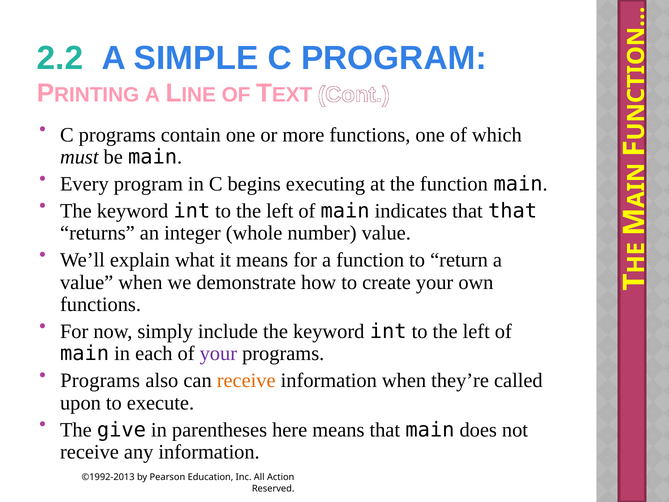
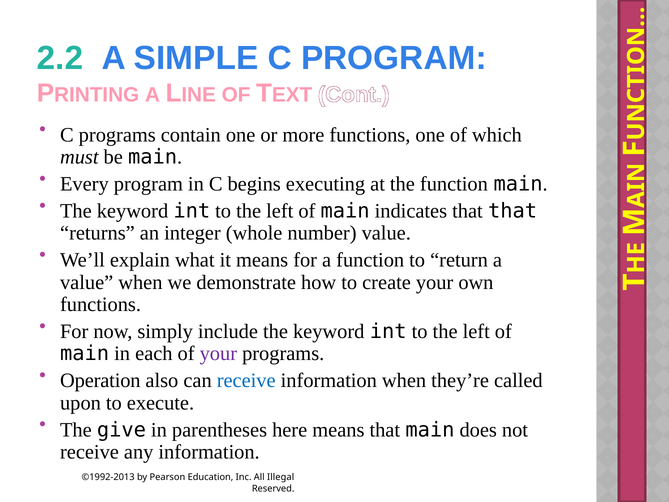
Programs at (100, 380): Programs -> Operation
receive at (246, 380) colour: orange -> blue
Action: Action -> Illegal
